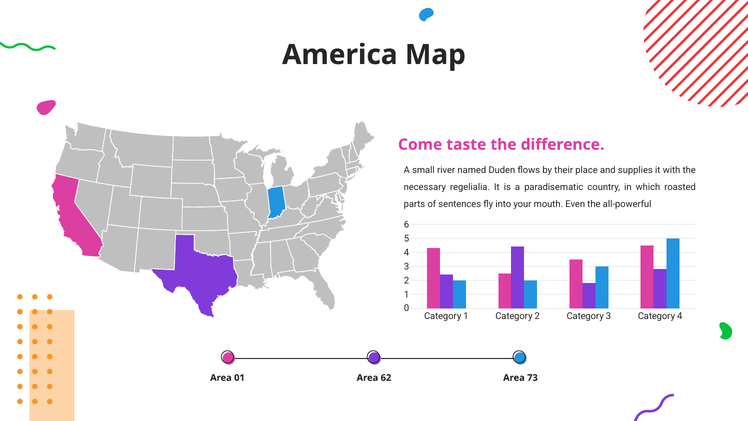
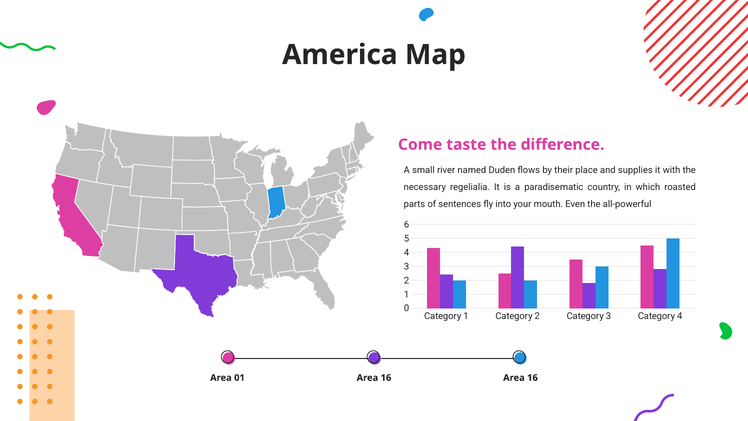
01 Area 62: 62 -> 16
73 at (532, 378): 73 -> 16
